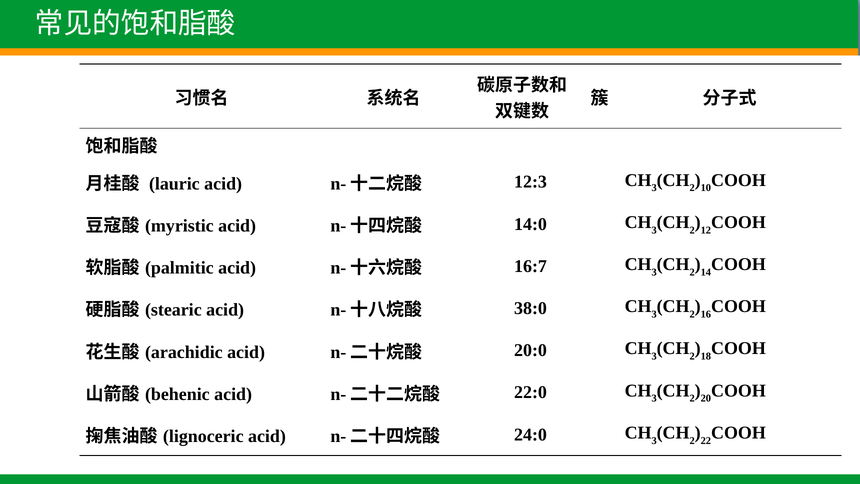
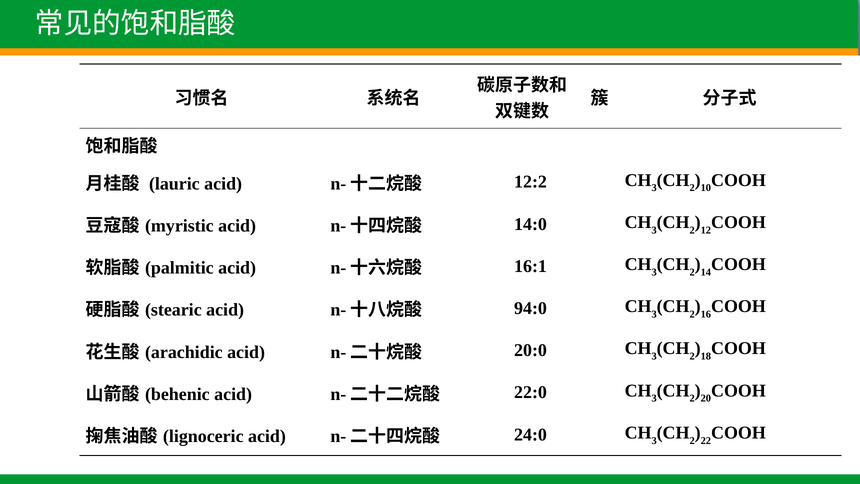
12:3: 12:3 -> 12:2
16:7: 16:7 -> 16:1
38:0: 38:0 -> 94:0
